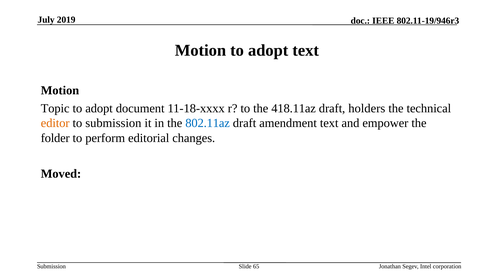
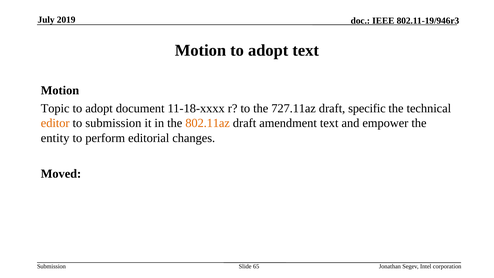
418.11az: 418.11az -> 727.11az
holders: holders -> specific
802.11az colour: blue -> orange
folder: folder -> entity
